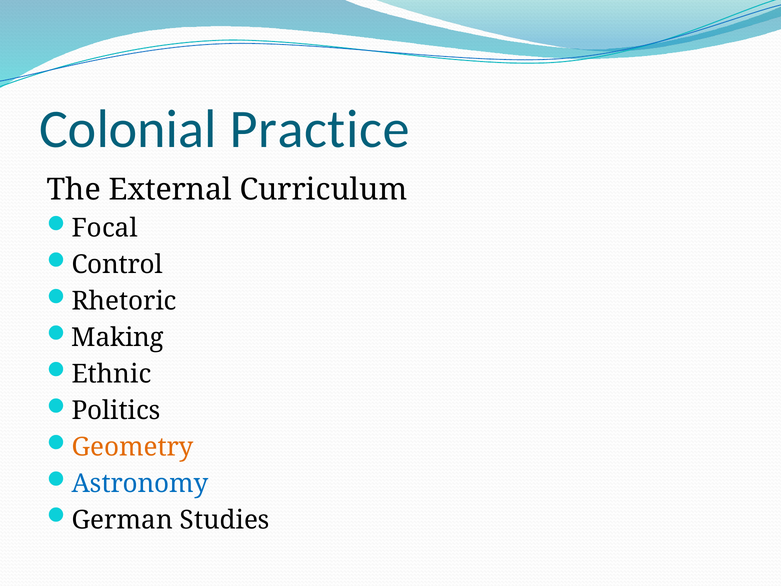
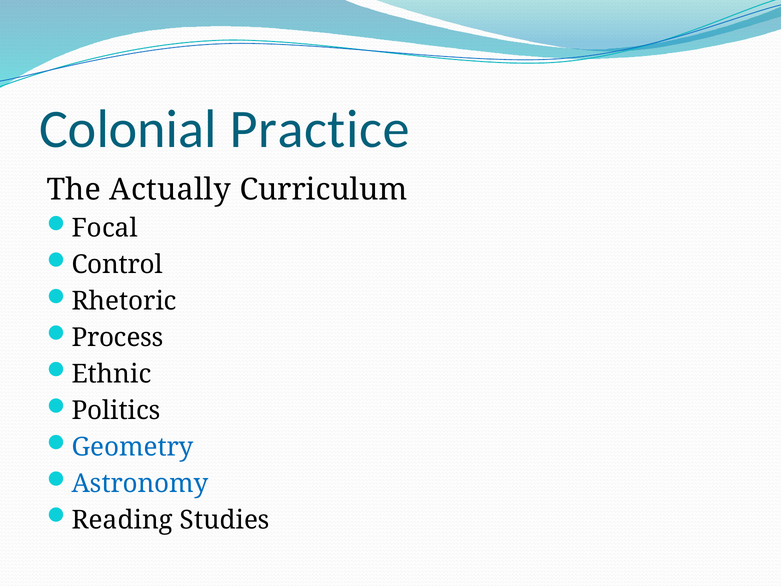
External: External -> Actually
Making: Making -> Process
Geometry colour: orange -> blue
German: German -> Reading
